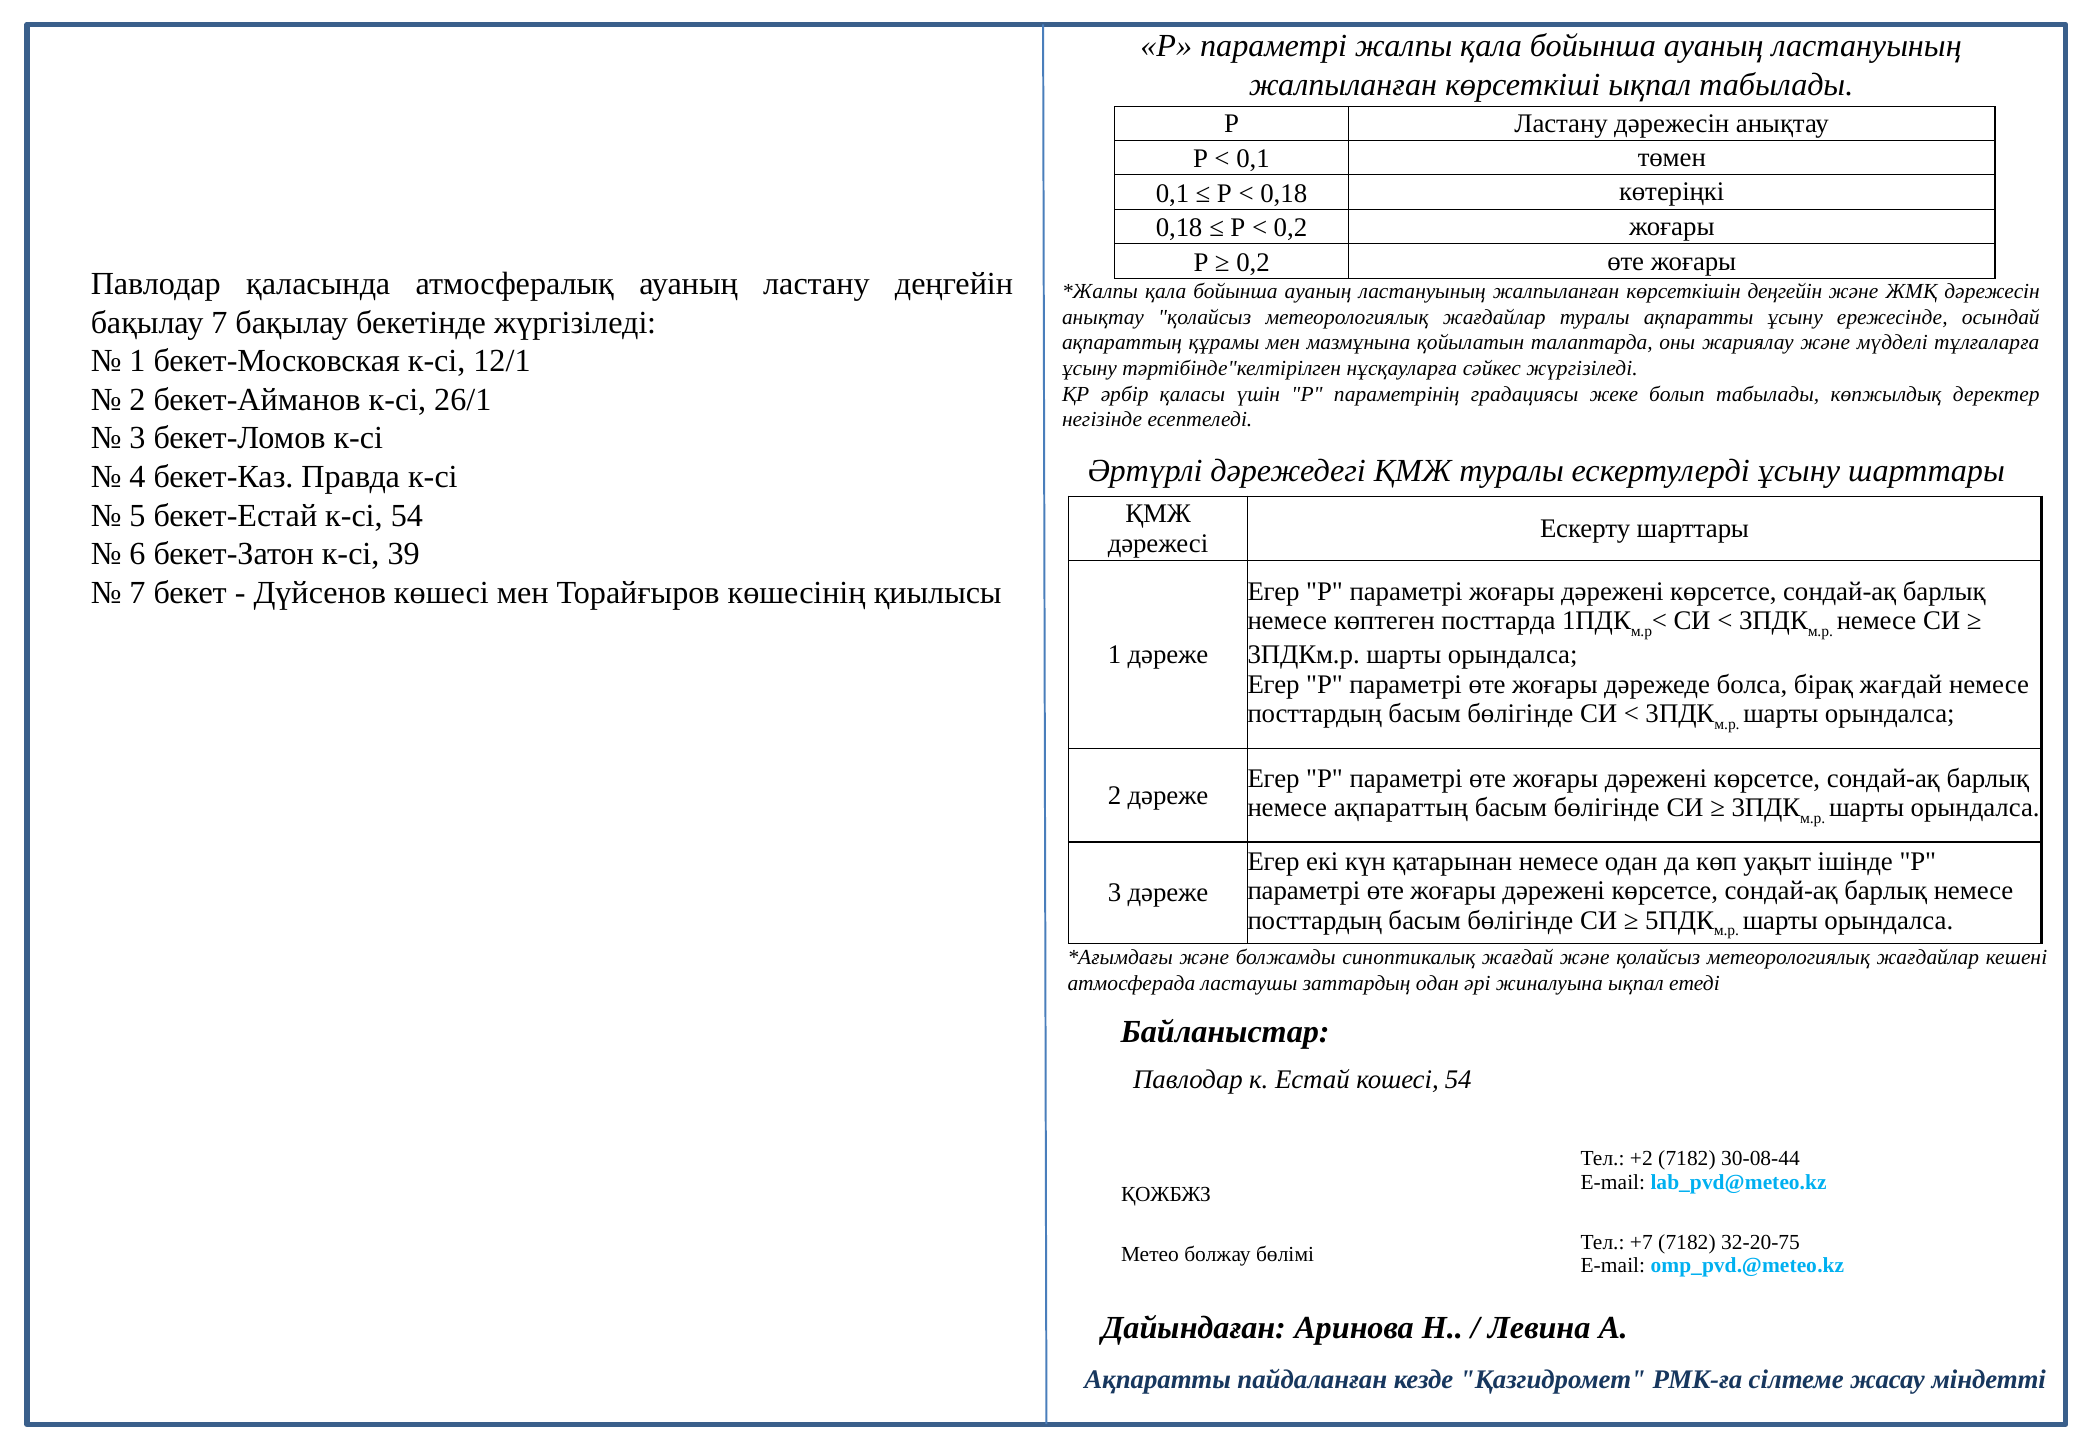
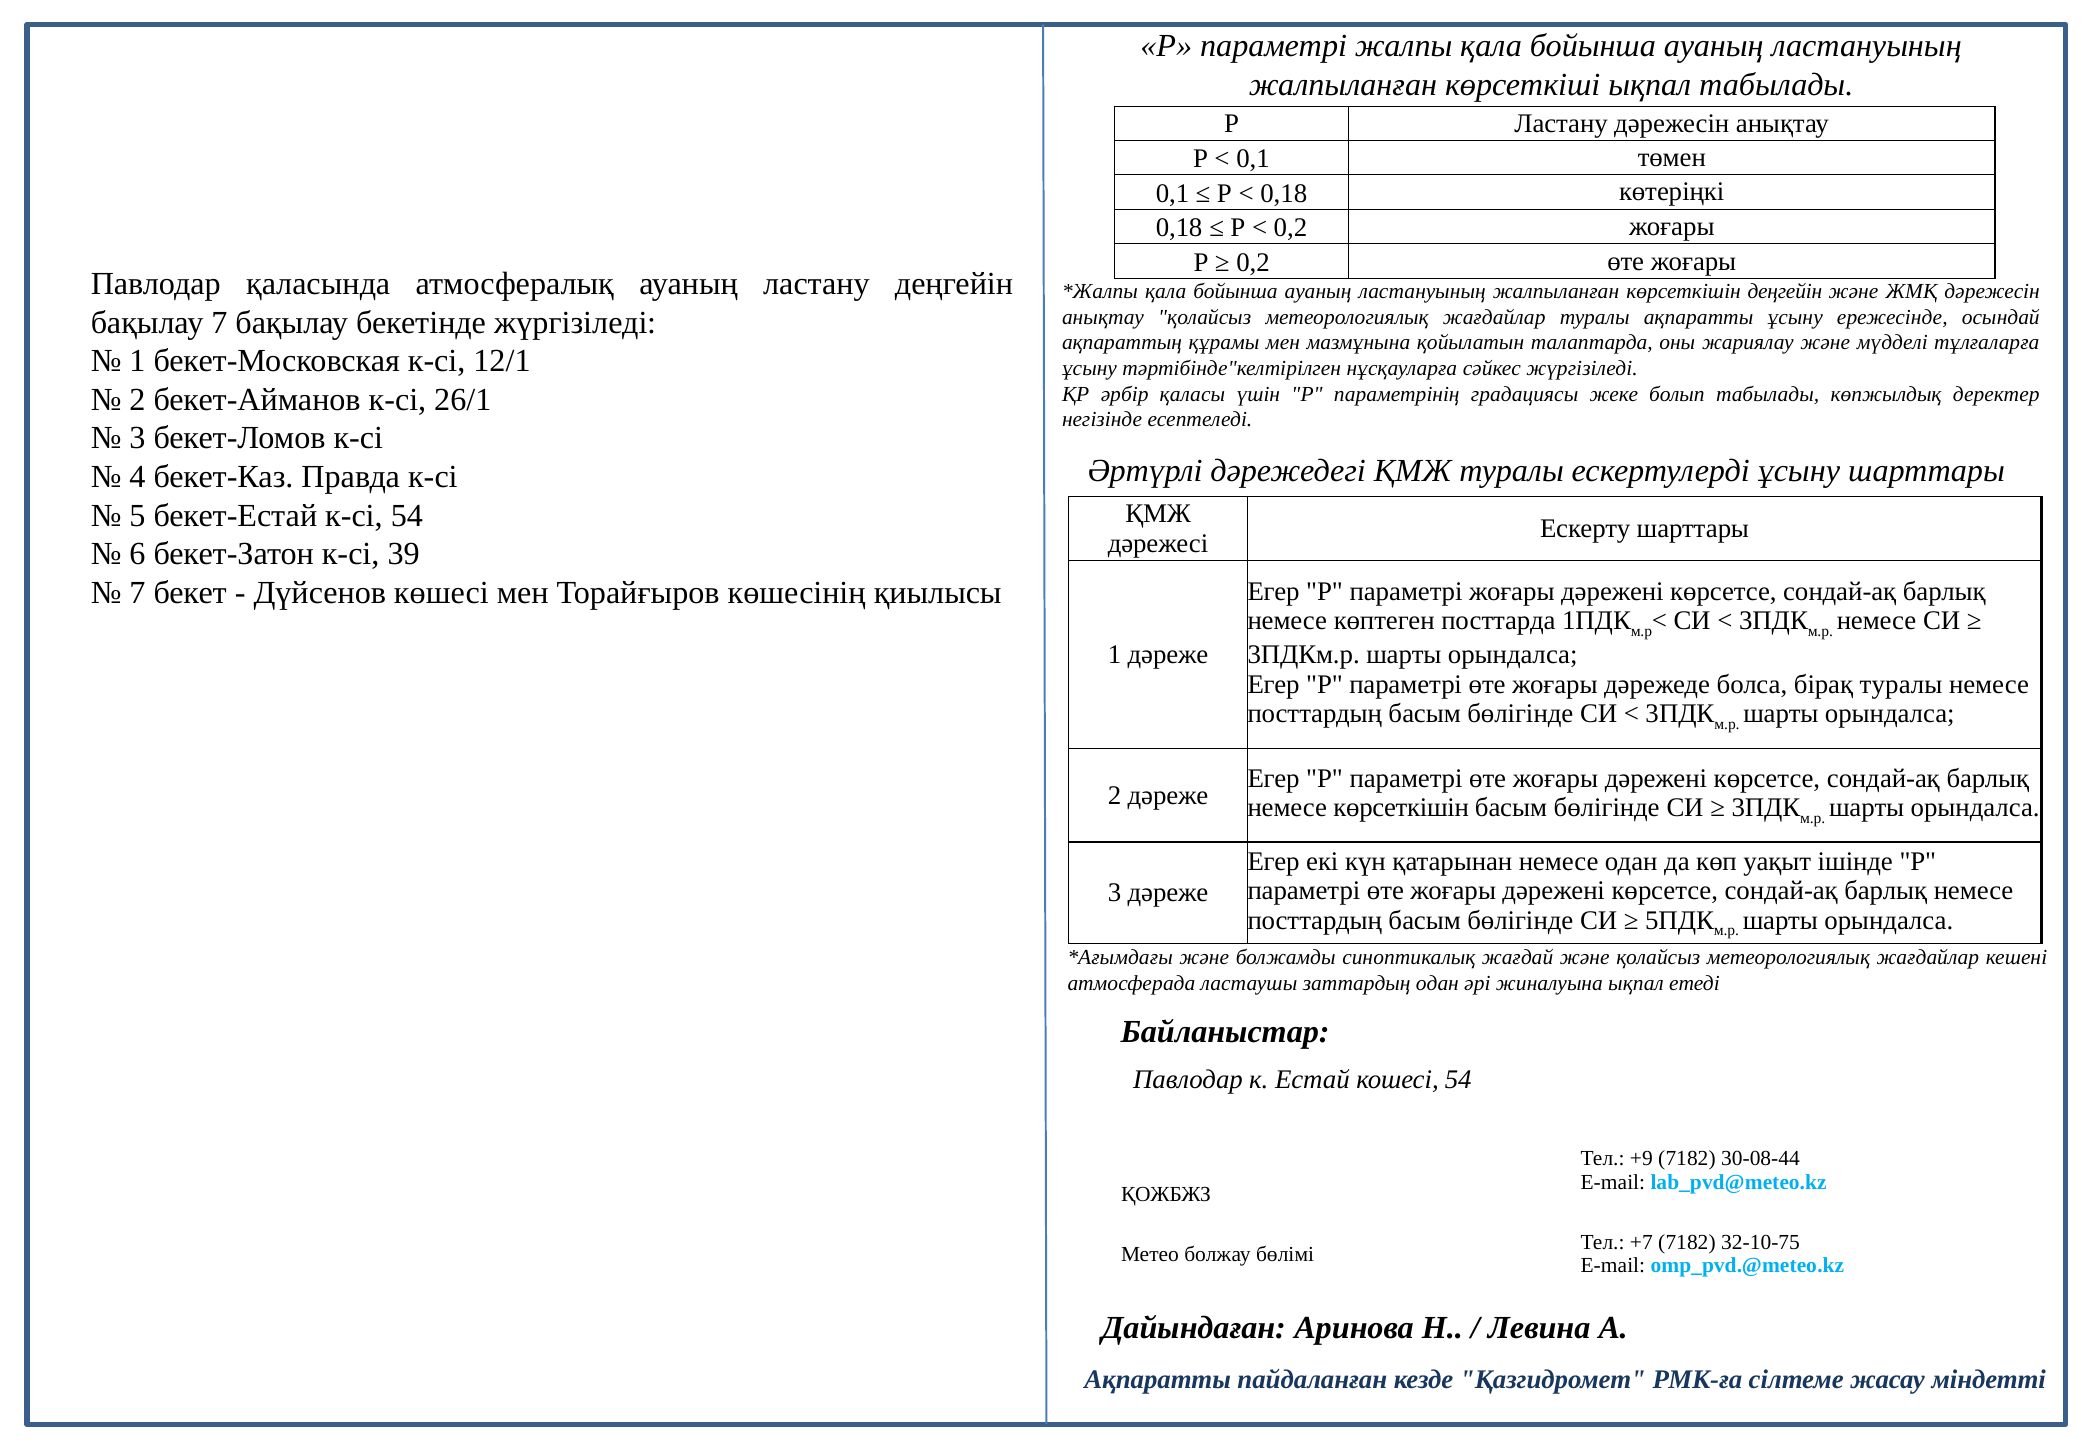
бірақ жағдай: жағдай -> туралы
немесе ақпараттың: ақпараттың -> көрсеткішін
+2: +2 -> +9
32-20-75: 32-20-75 -> 32-10-75
